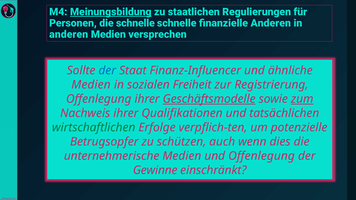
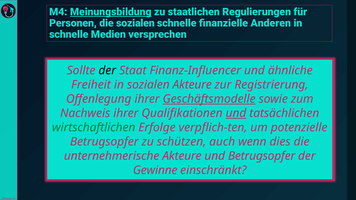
die schnelle: schnelle -> sozialen
anderen at (69, 34): anderen -> schnelle
der at (107, 71) colour: blue -> black
Medien at (91, 85): Medien -> Freiheit
sozialen Freiheit: Freiheit -> Akteure
zum underline: present -> none
und at (236, 113) underline: none -> present
unternehmerische Medien: Medien -> Akteure
und Offenlegung: Offenlegung -> Betrugsopfer
